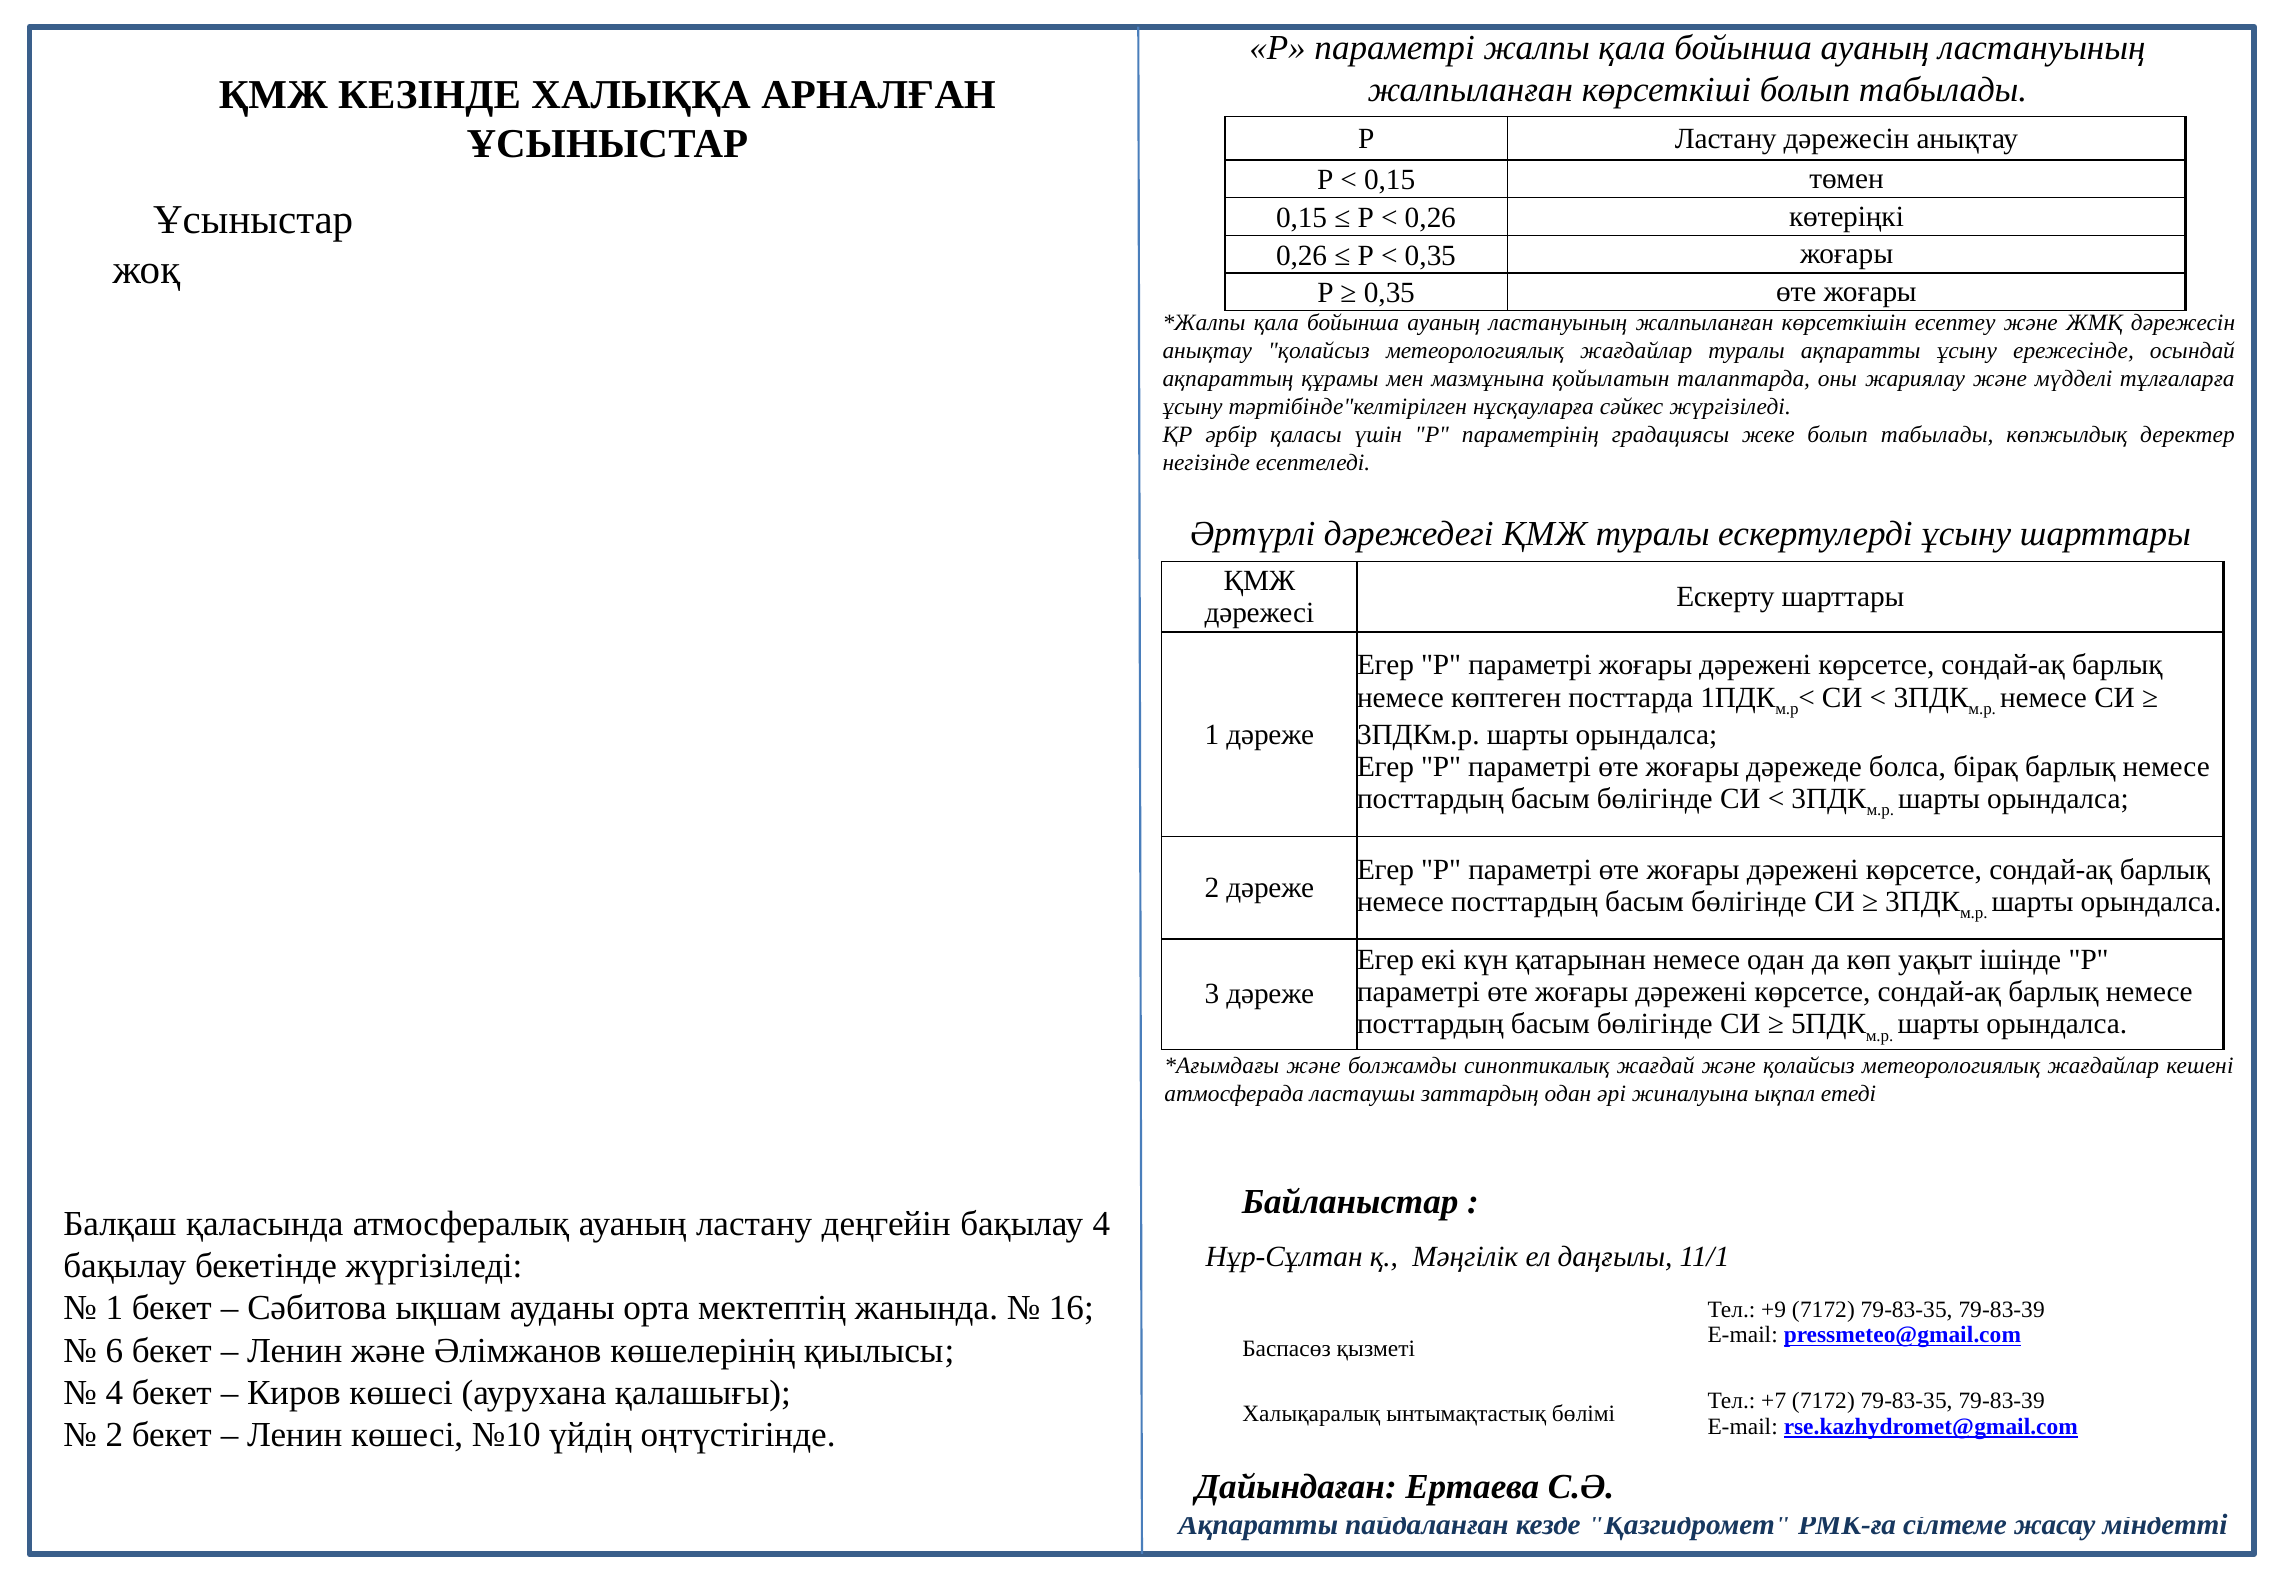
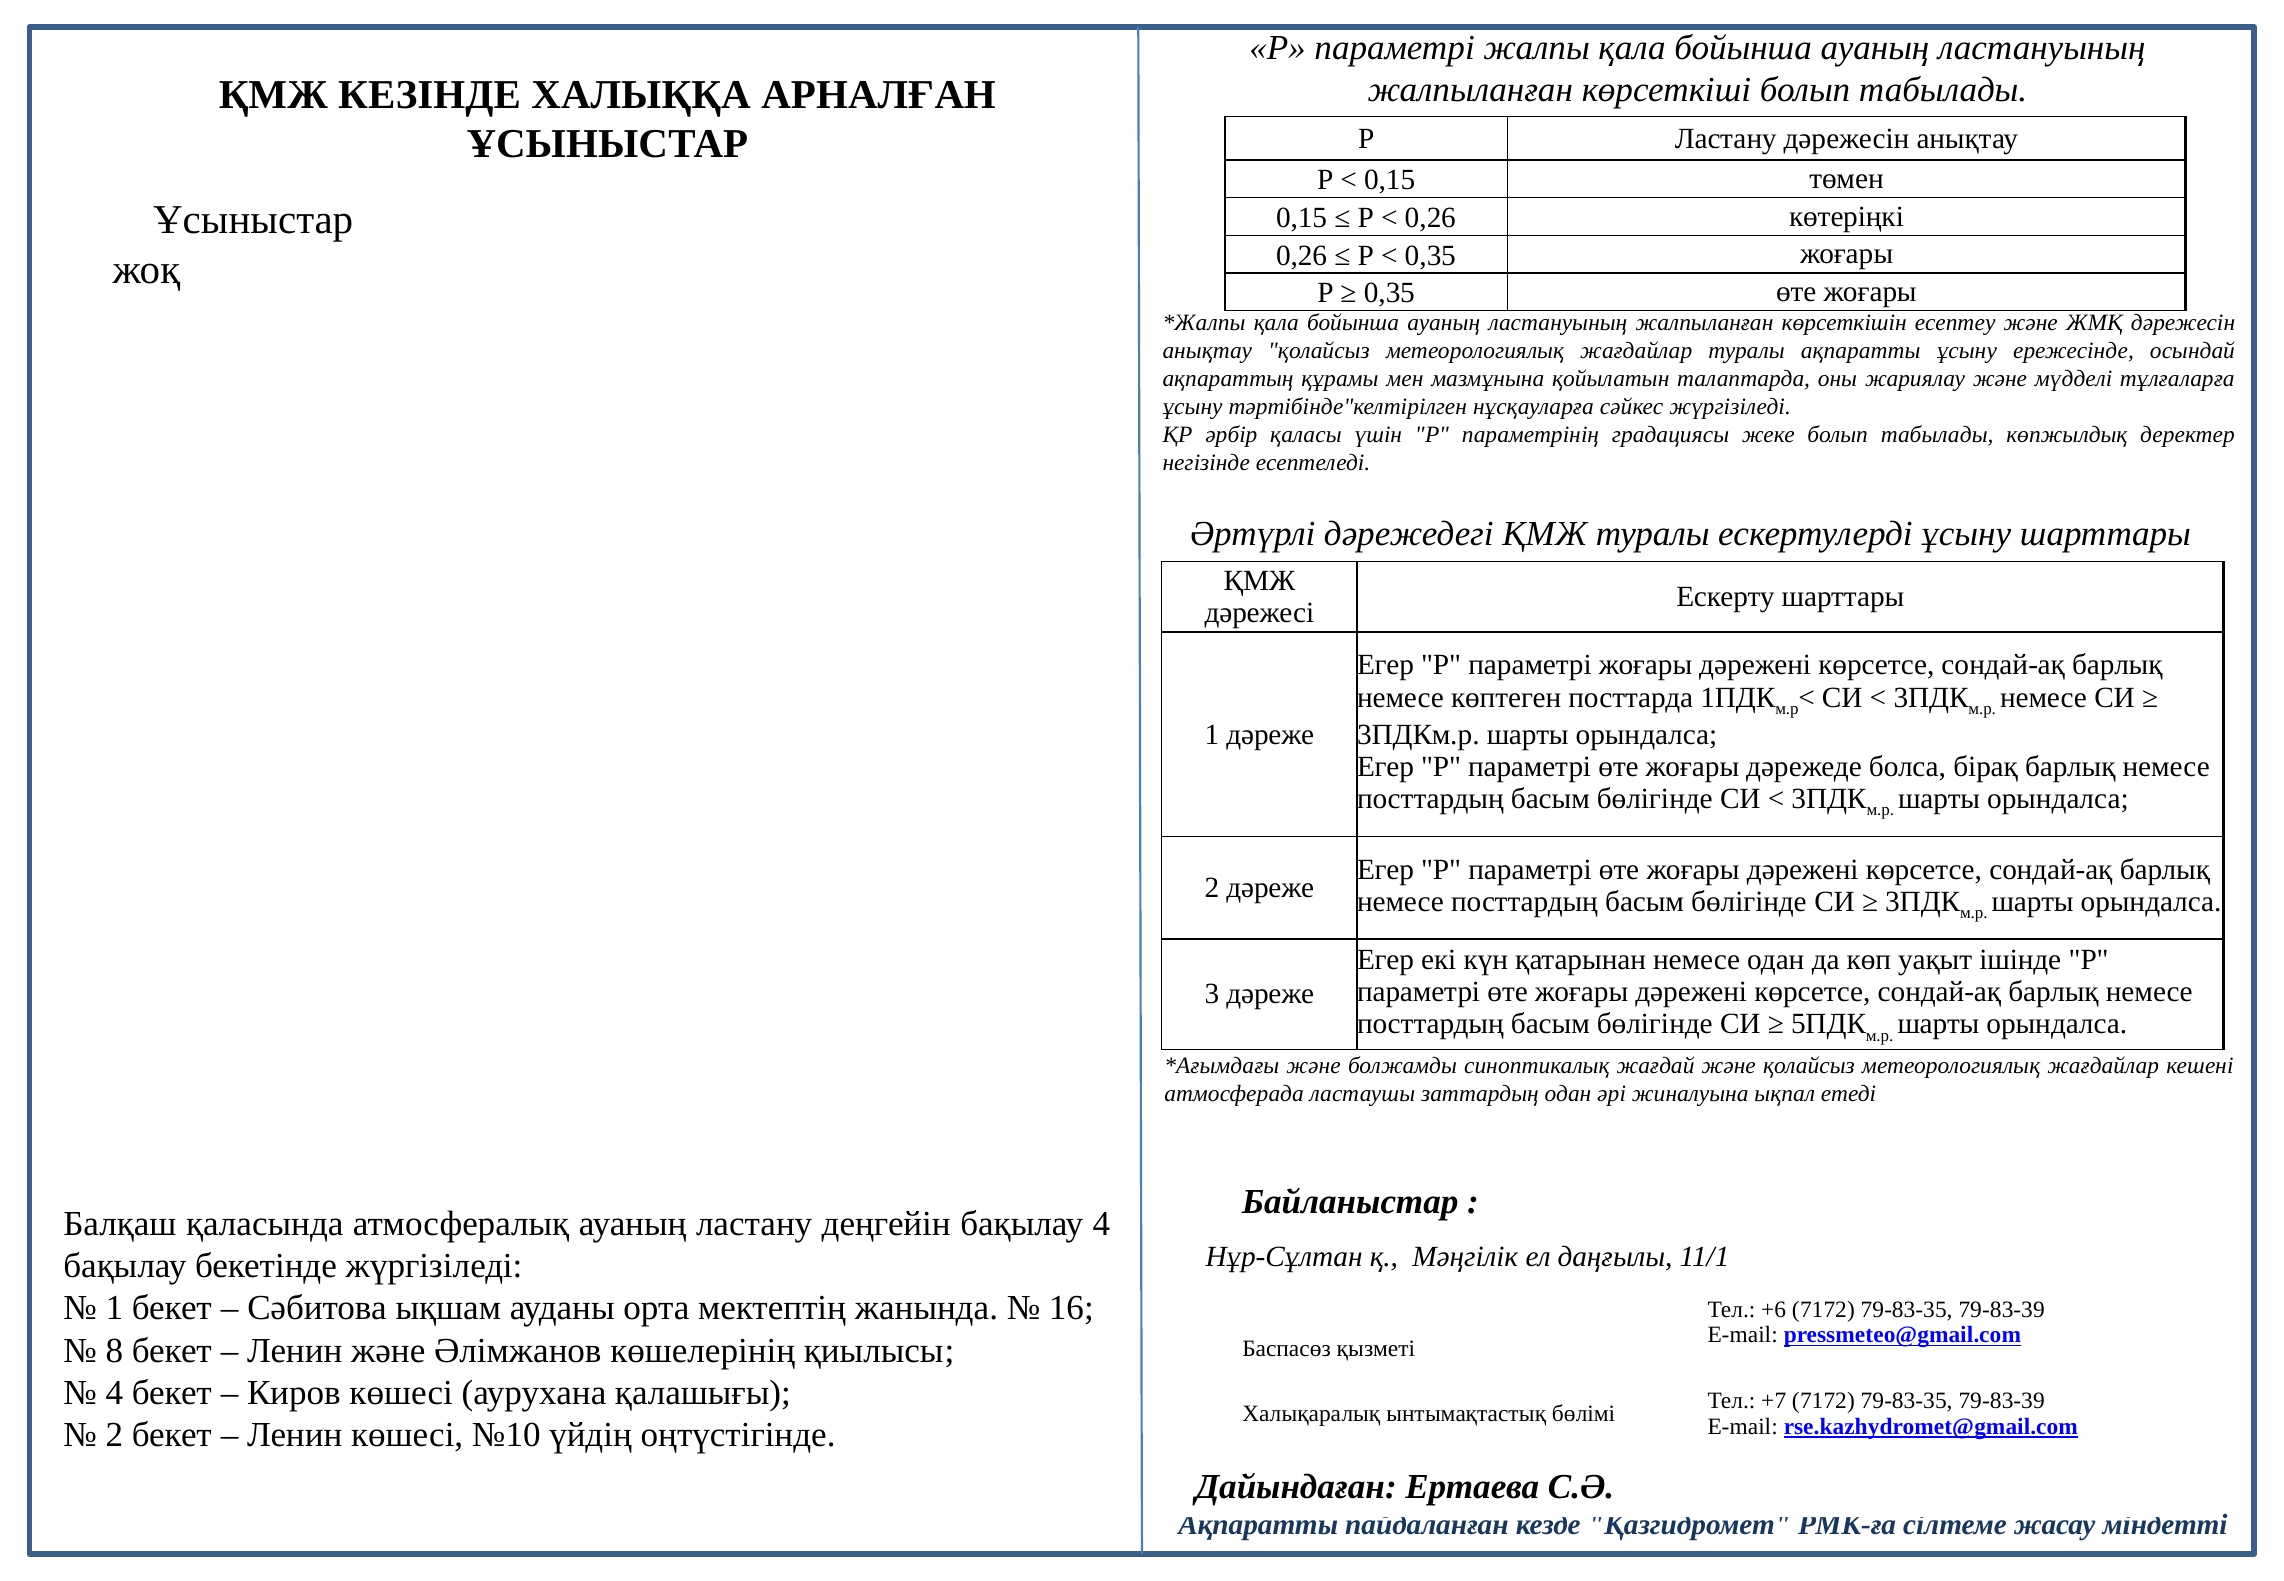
+9: +9 -> +6
6: 6 -> 8
